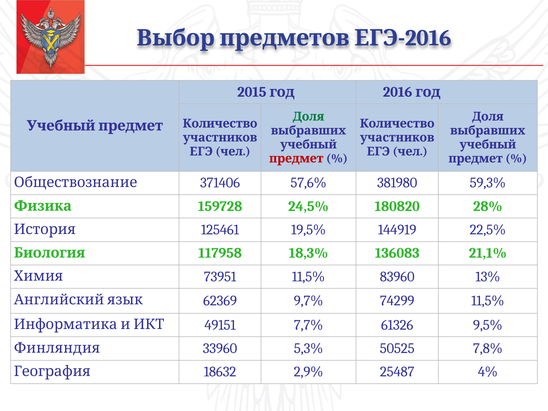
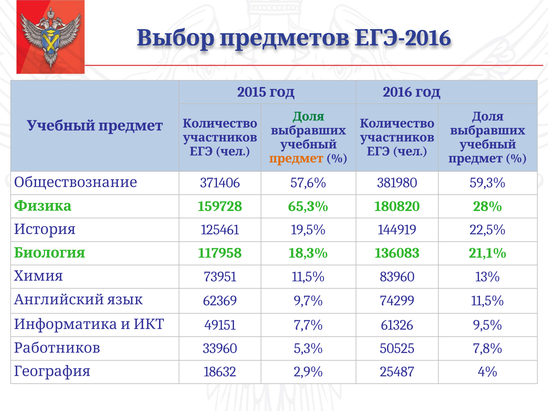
предмет at (296, 158) colour: red -> orange
24,5%: 24,5% -> 65,3%
Финляндия: Финляндия -> Работников
